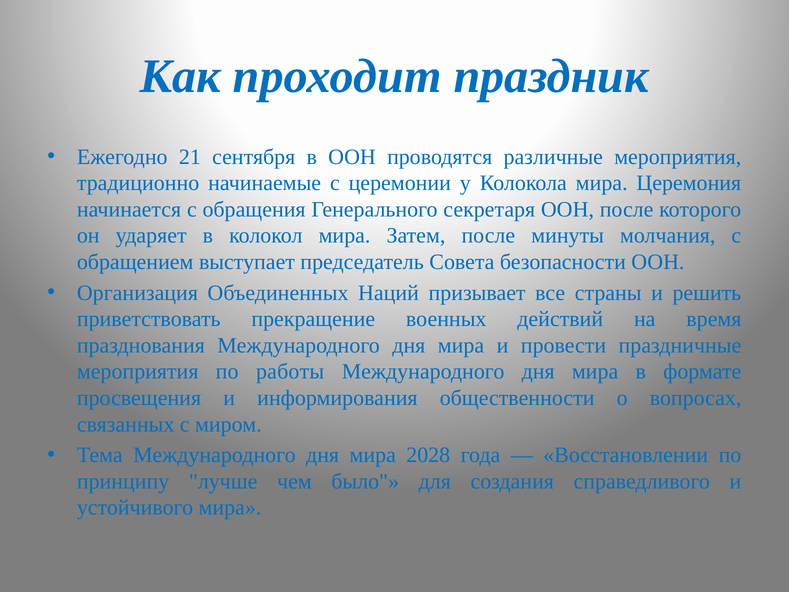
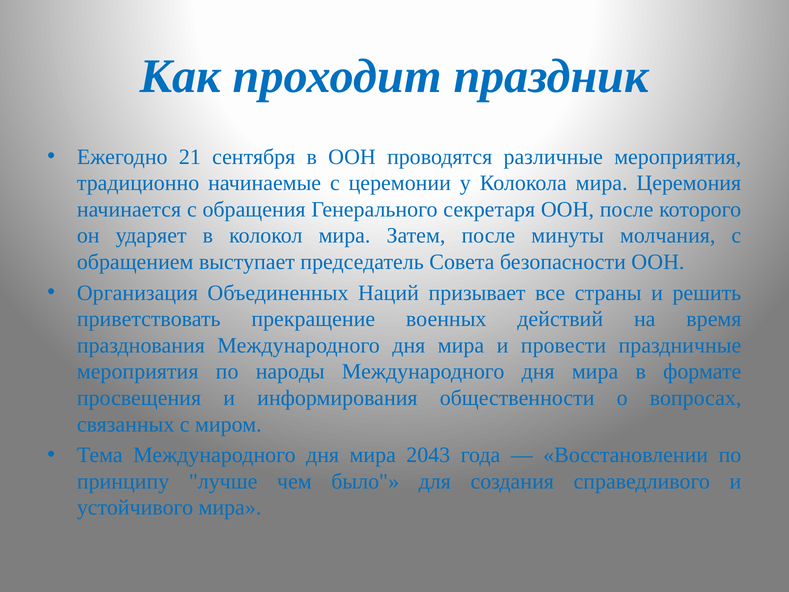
работы: работы -> народы
2028: 2028 -> 2043
